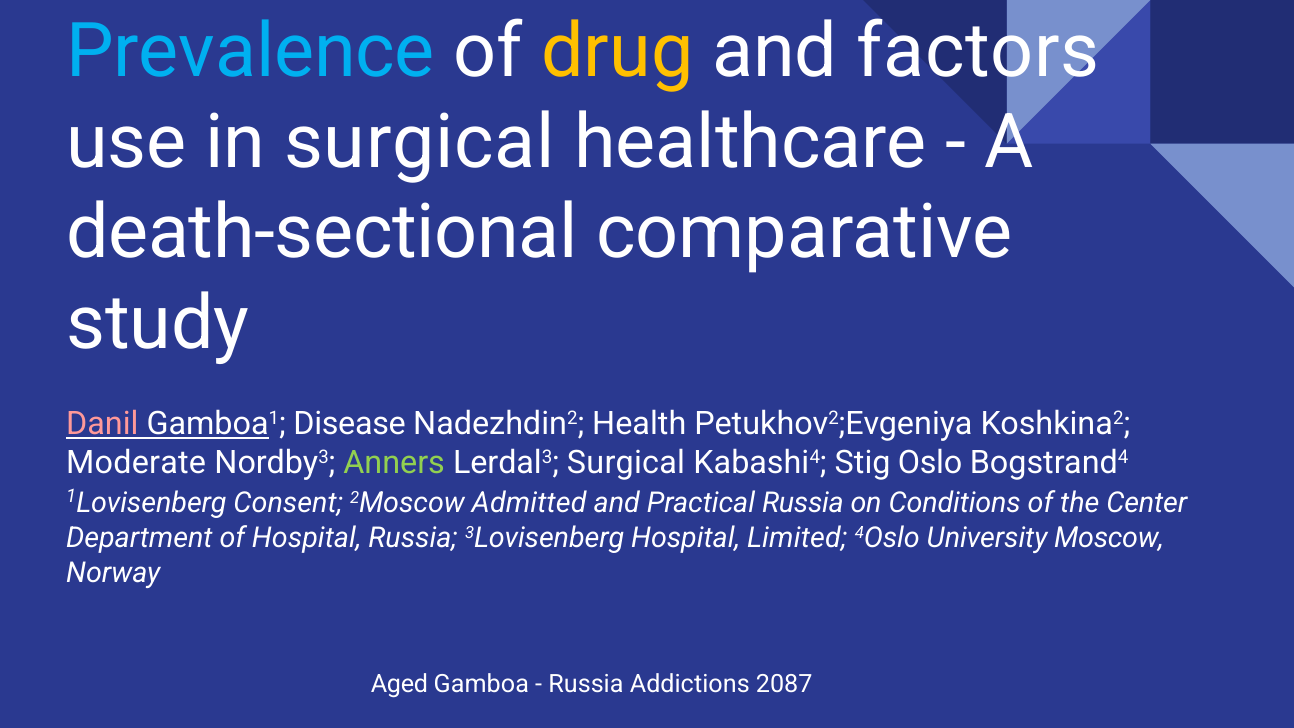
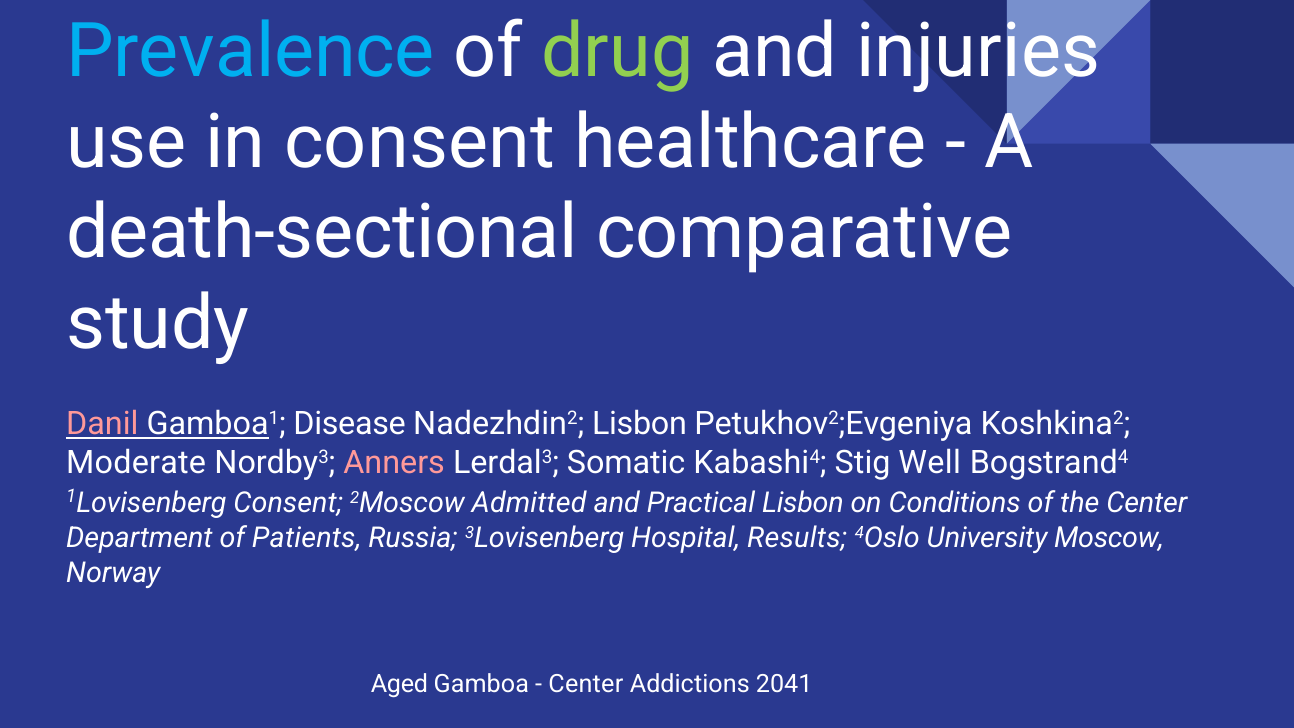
drug colour: yellow -> light green
factors: factors -> injuries
in surgical: surgical -> consent
Nadezhdin2 Health: Health -> Lisbon
Anners colour: light green -> pink
Lerdal3 Surgical: Surgical -> Somatic
Oslo: Oslo -> Well
Practical Russia: Russia -> Lisbon
of Hospital: Hospital -> Patients
Limited: Limited -> Results
Russia at (586, 684): Russia -> Center
2087: 2087 -> 2041
